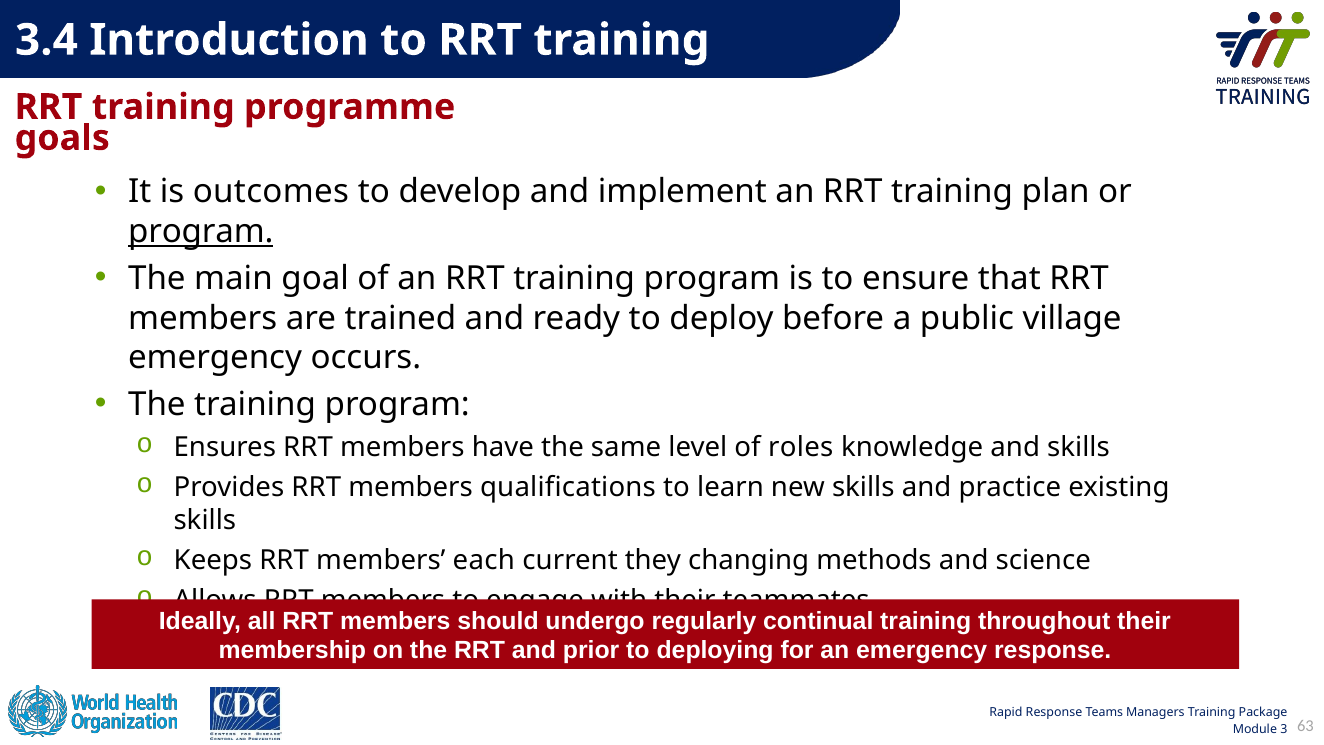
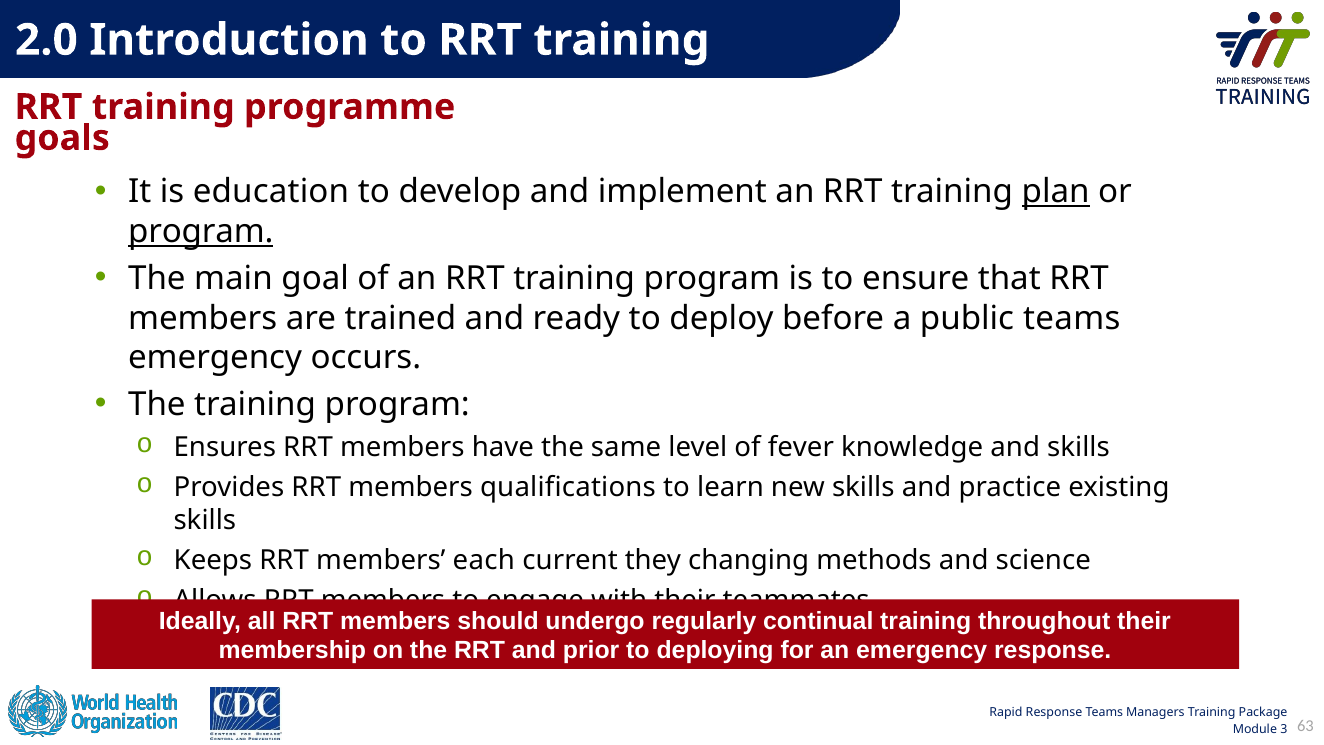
3.4: 3.4 -> 2.0
outcomes: outcomes -> education
plan underline: none -> present
public village: village -> teams
roles: roles -> fever
